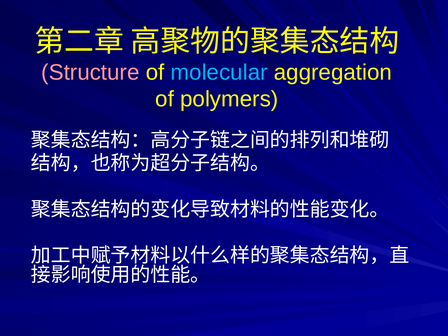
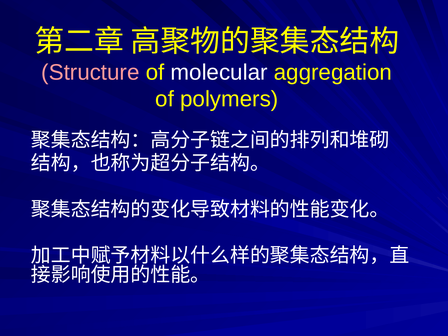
molecular colour: light blue -> white
